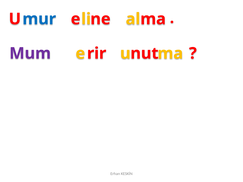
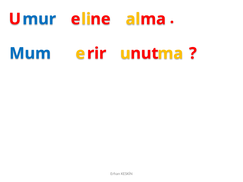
Mum colour: purple -> blue
